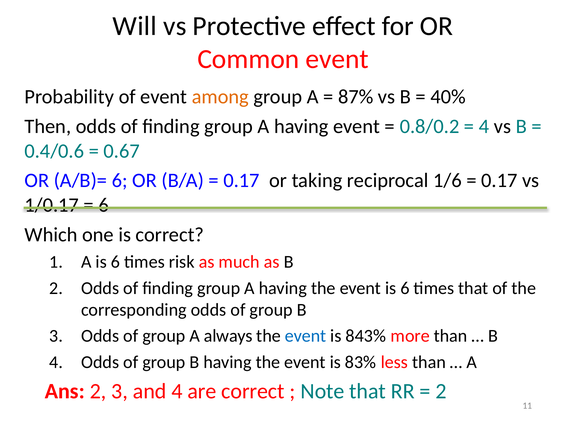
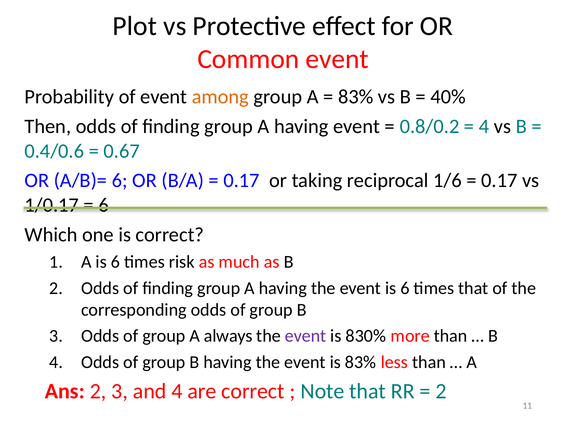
Will: Will -> Plot
87% at (356, 97): 87% -> 83%
event at (306, 336) colour: blue -> purple
843%: 843% -> 830%
